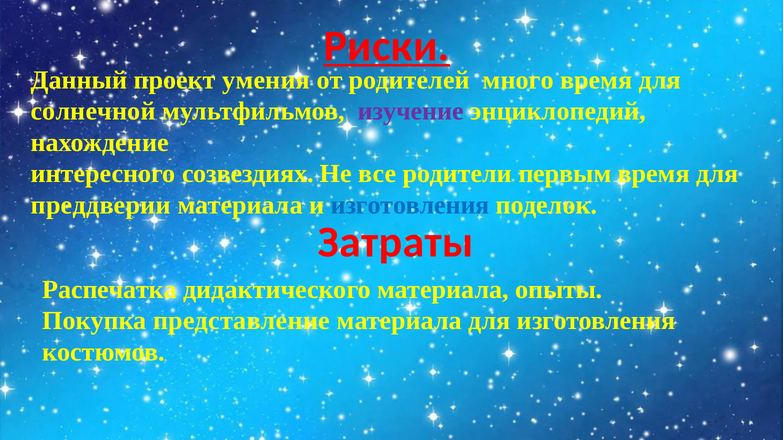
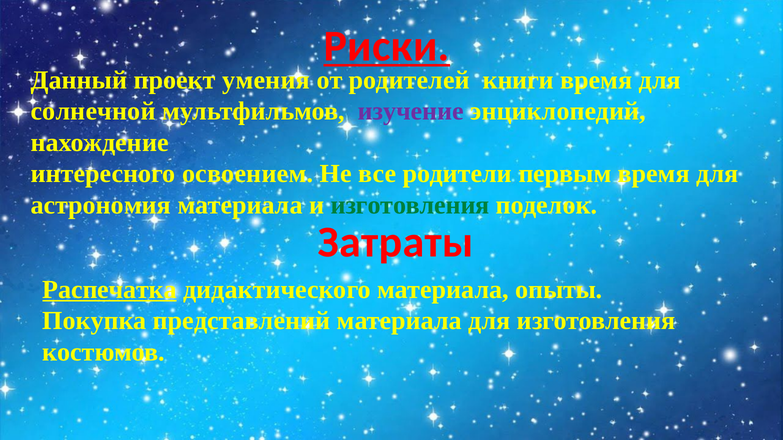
много: много -> книги
созвездиях: созвездиях -> освоением
преддверии: преддверии -> астрономия
изготовления at (410, 205) colour: blue -> green
Распечатка underline: none -> present
представление: представление -> представлений
